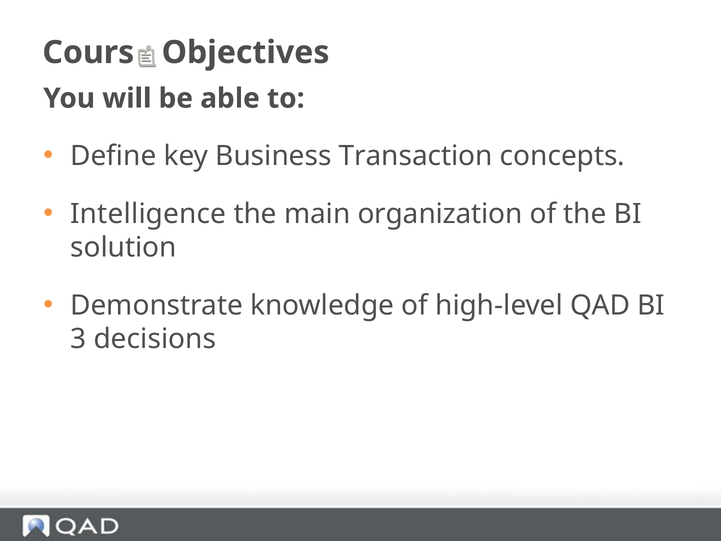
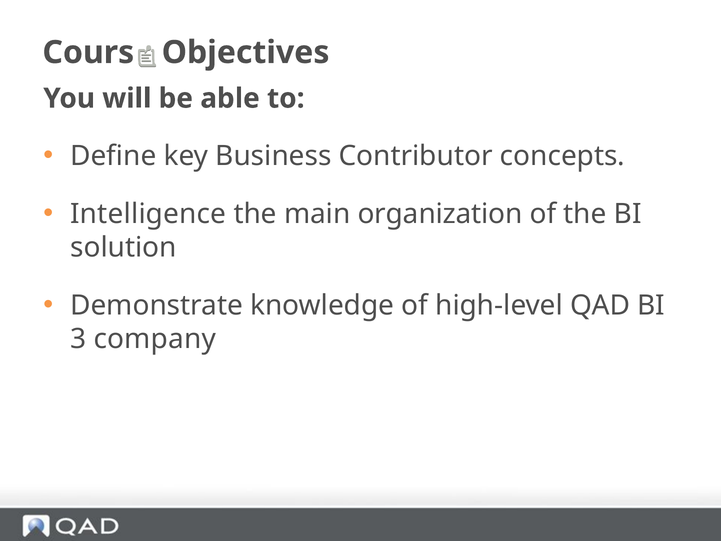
Transaction: Transaction -> Contributor
decisions: decisions -> company
